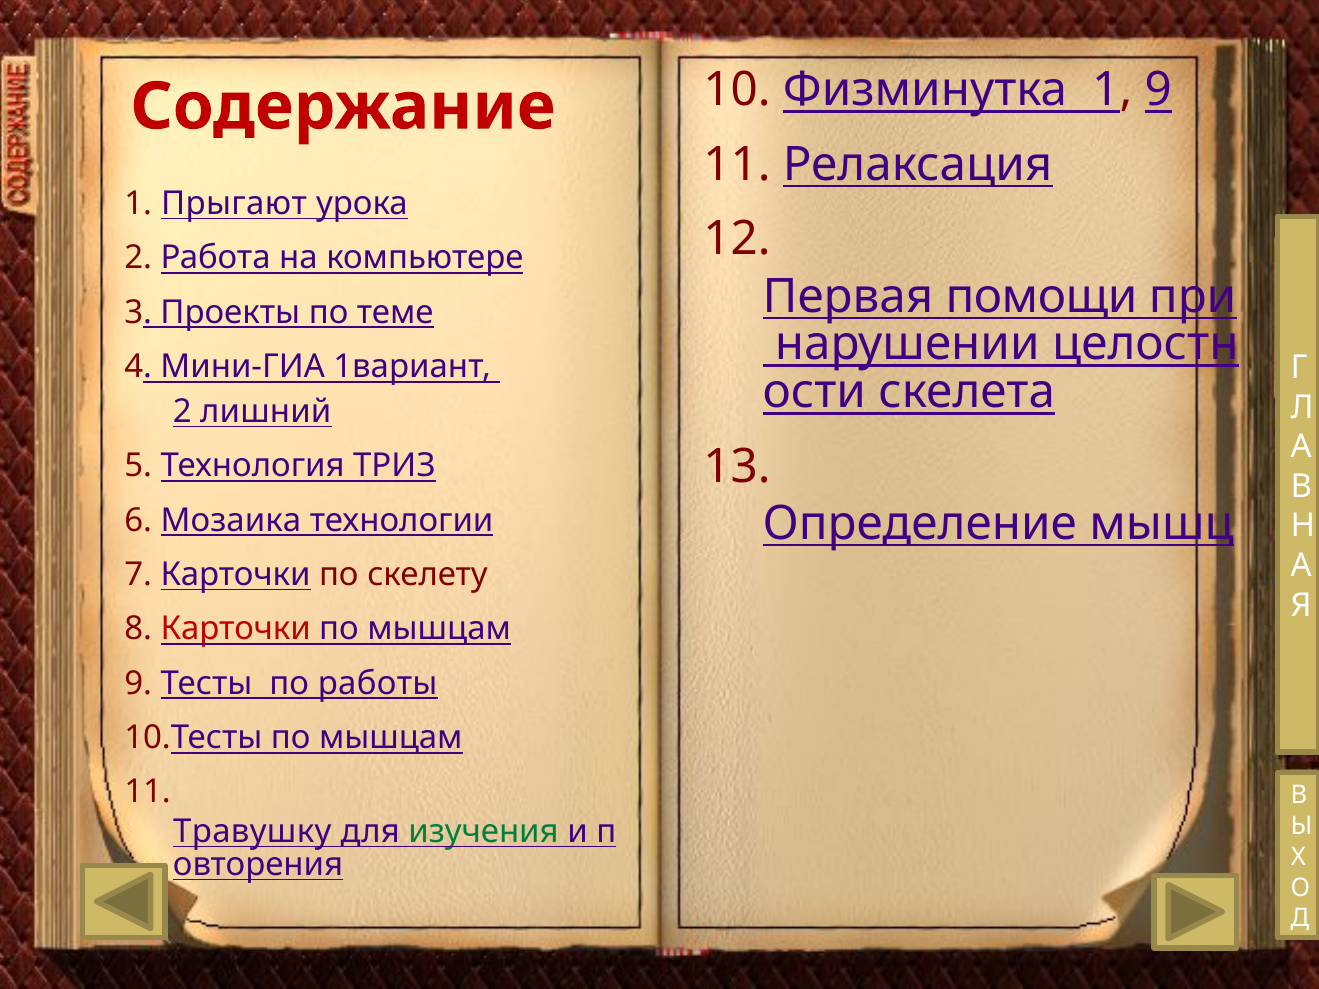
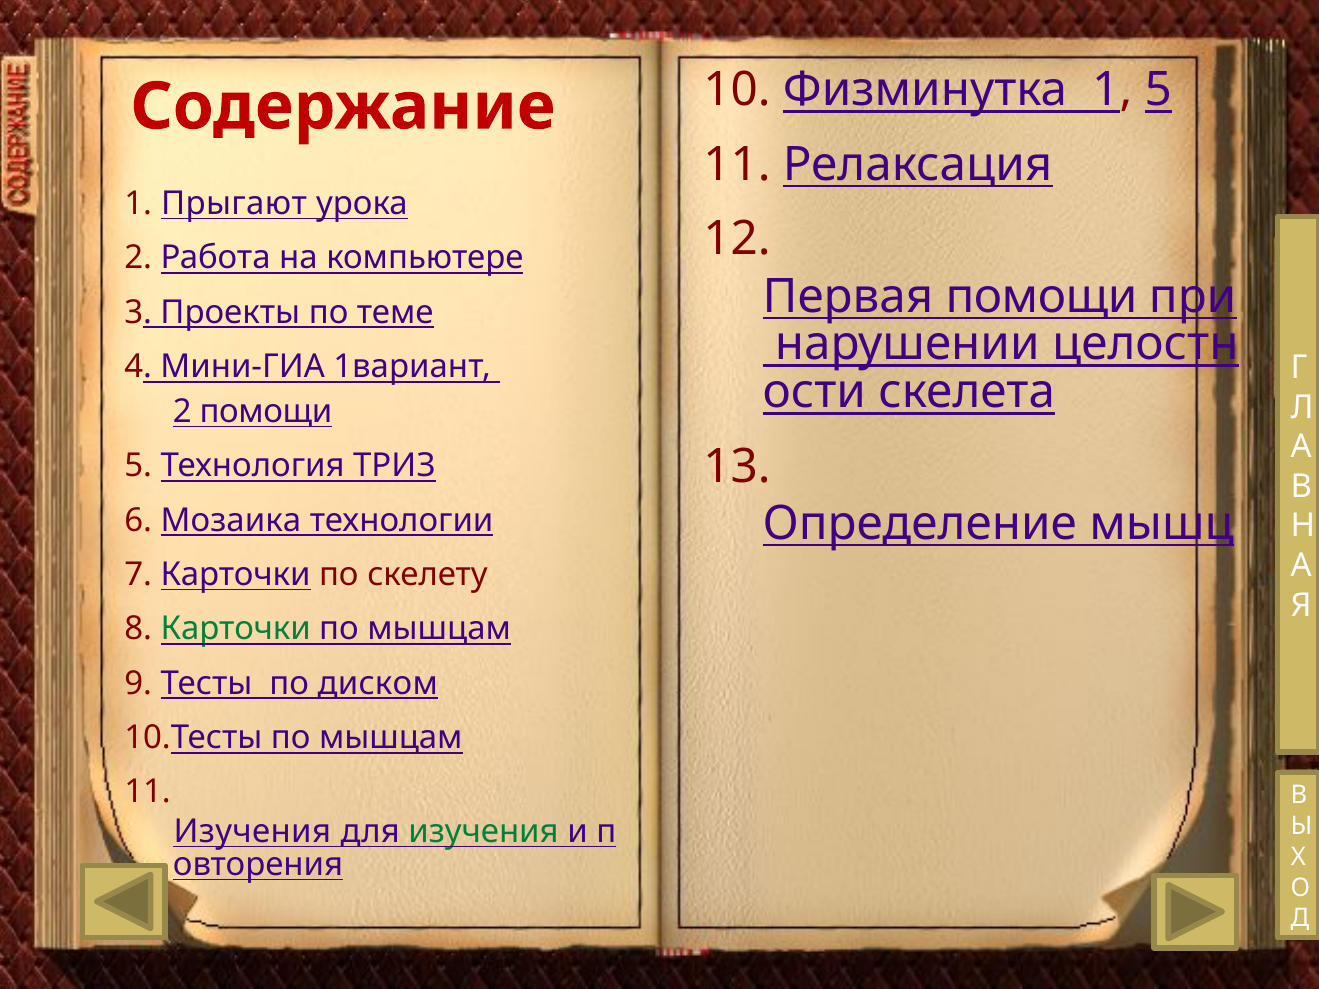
1 9: 9 -> 5
2 лишний: лишний -> помощи
Карточки at (236, 629) colour: red -> green
работы: работы -> диском
Травушку at (252, 832): Травушку -> Изучения
